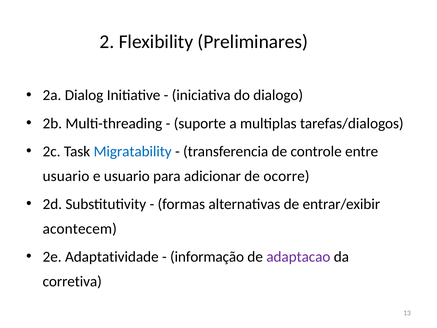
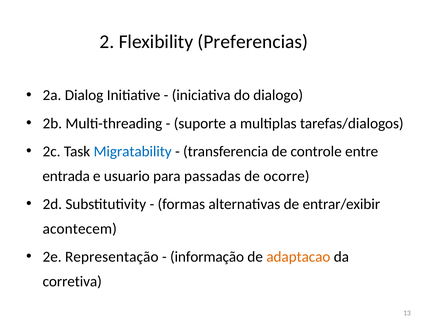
Preliminares: Preliminares -> Preferencias
usuario at (66, 176): usuario -> entrada
adicionar: adicionar -> passadas
Adaptatividade: Adaptatividade -> Representação
adaptacao colour: purple -> orange
